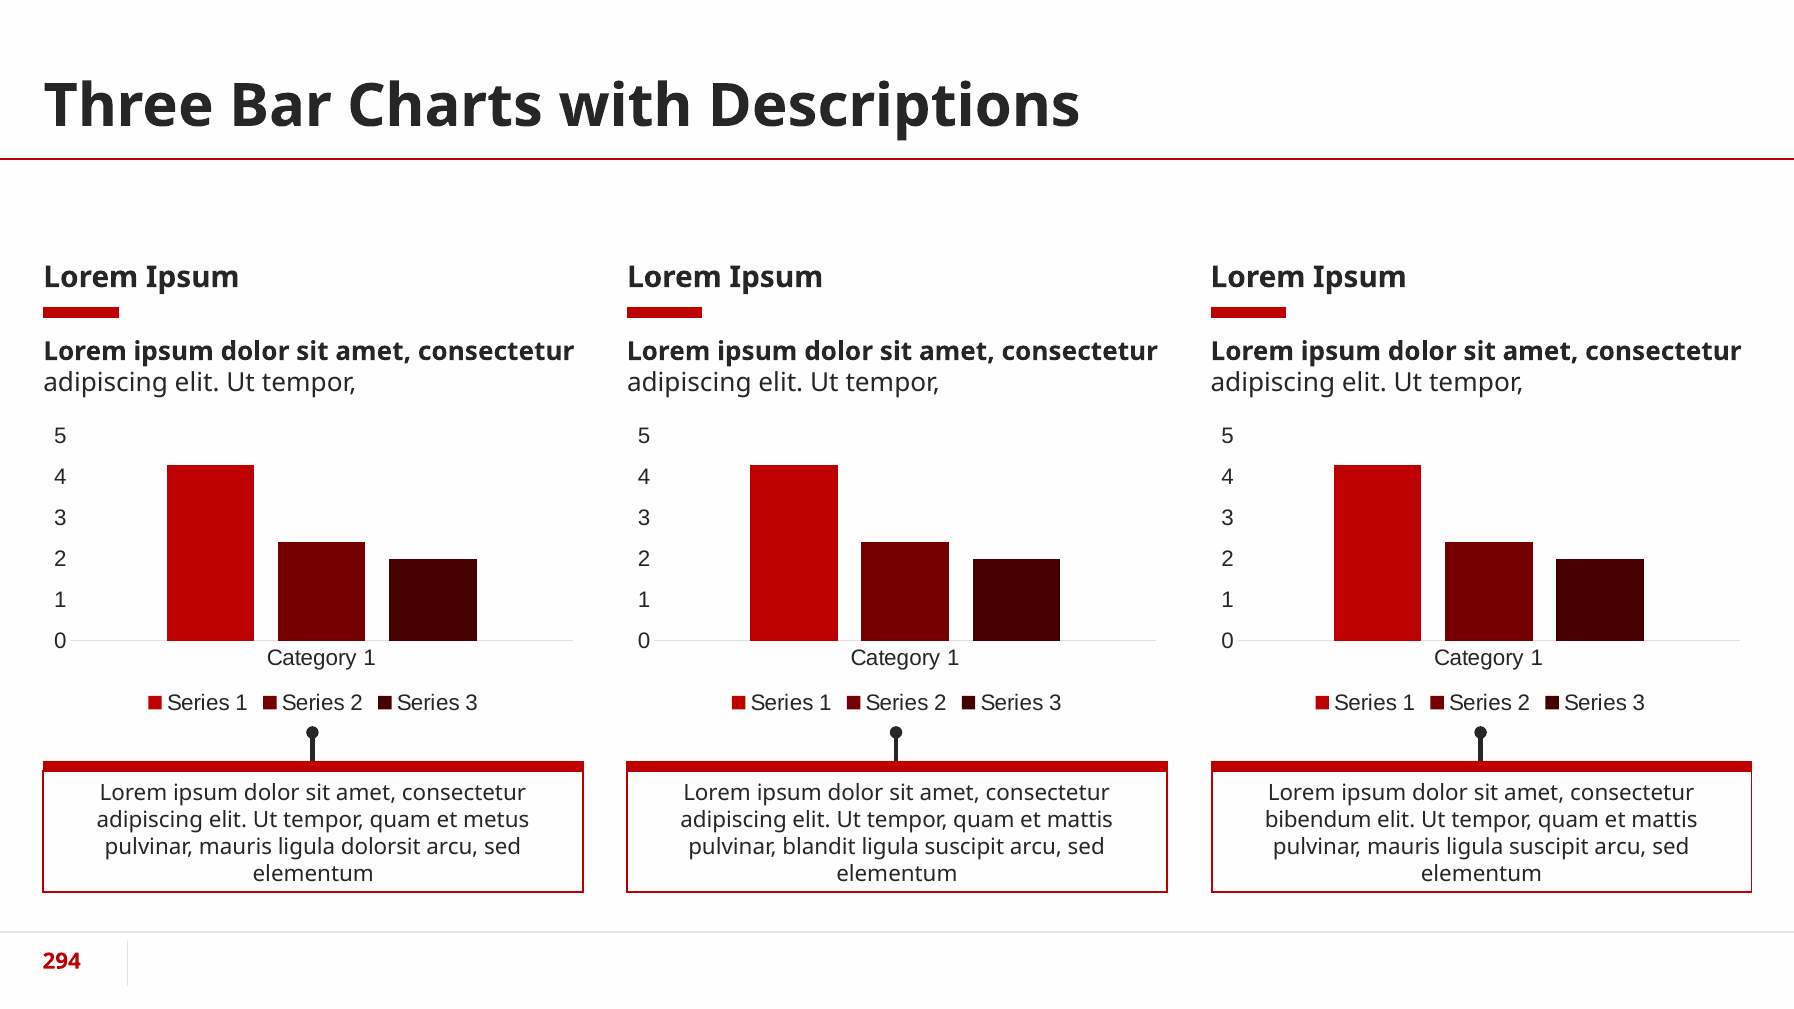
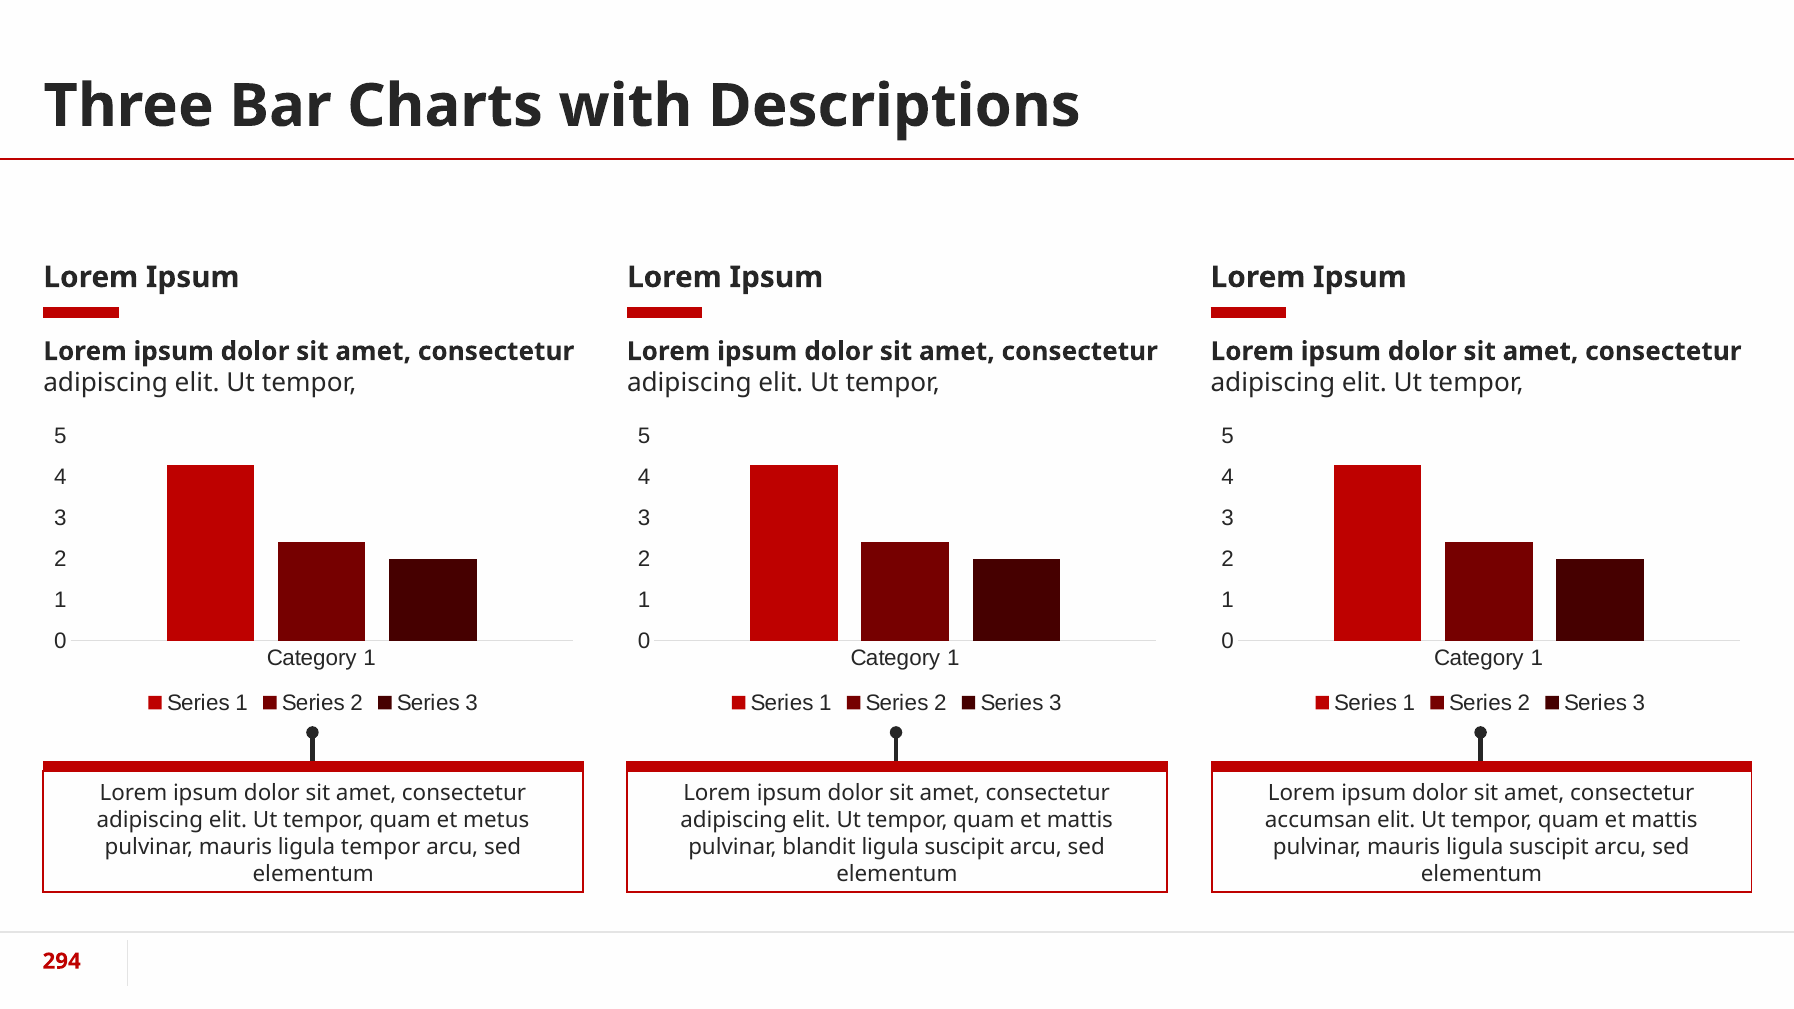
bibendum: bibendum -> accumsan
ligula dolorsit: dolorsit -> tempor
